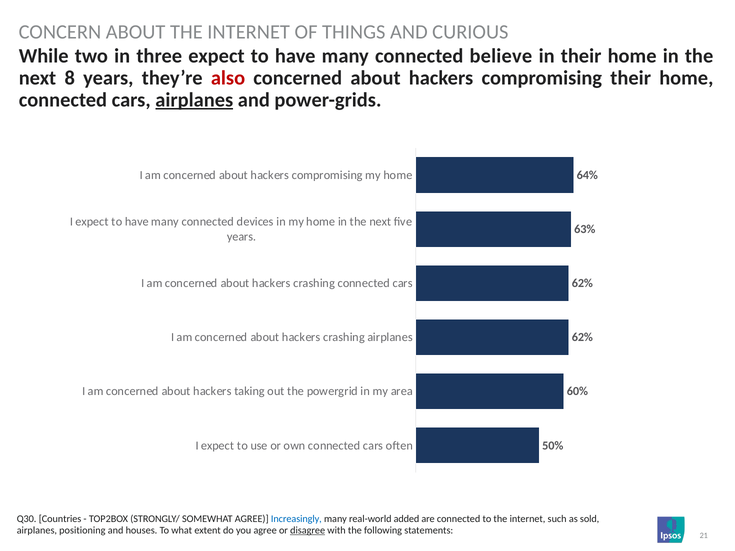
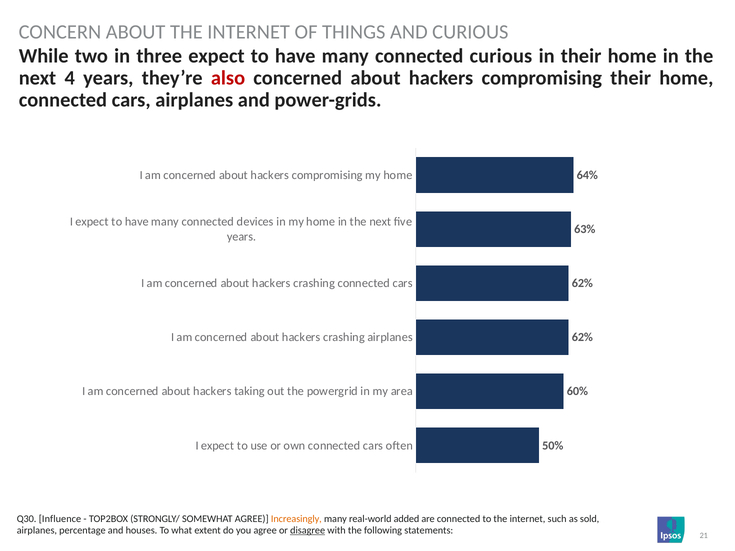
connected believe: believe -> curious
8: 8 -> 4
airplanes at (194, 100) underline: present -> none
Countries: Countries -> Influence
Increasingly colour: blue -> orange
positioning: positioning -> percentage
